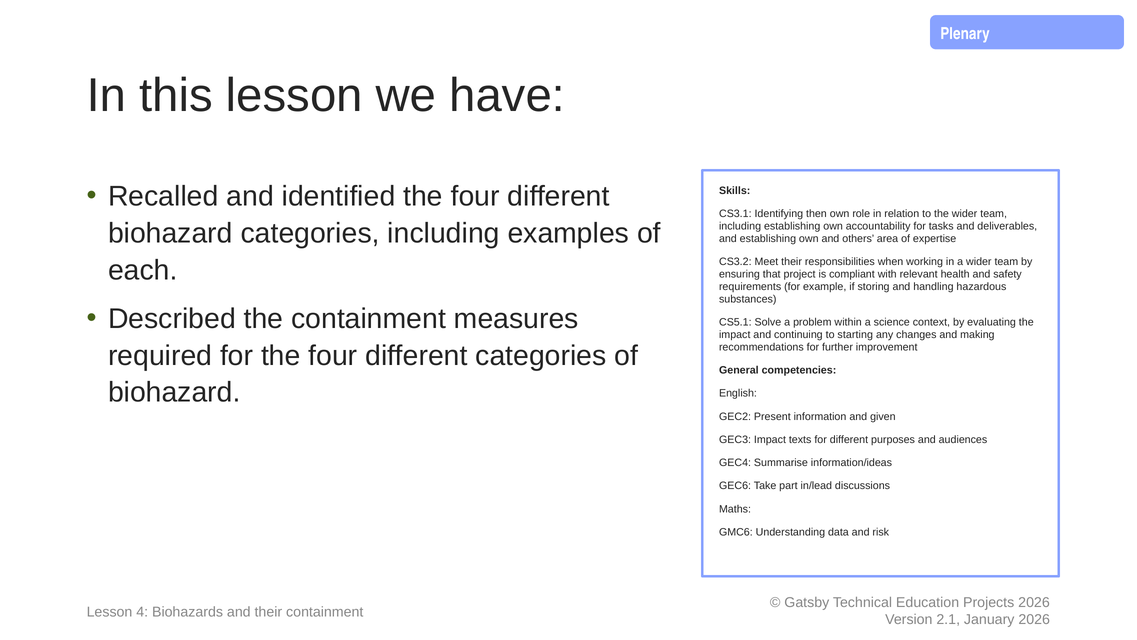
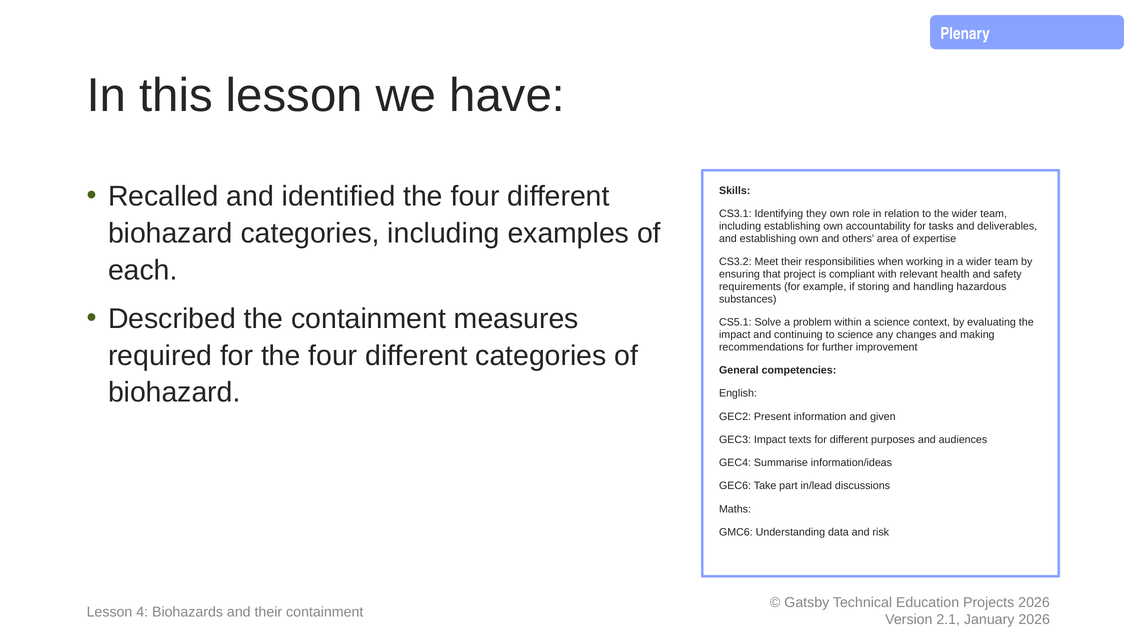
then: then -> they
to starting: starting -> science
